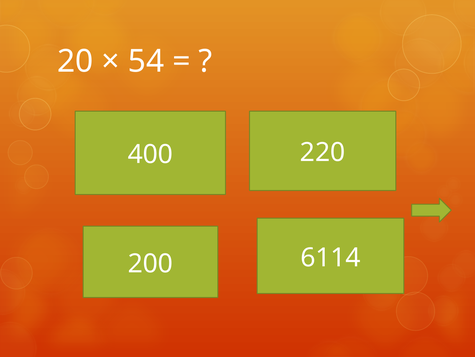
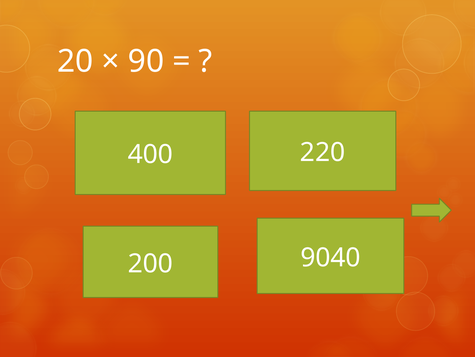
54: 54 -> 90
6114: 6114 -> 9040
